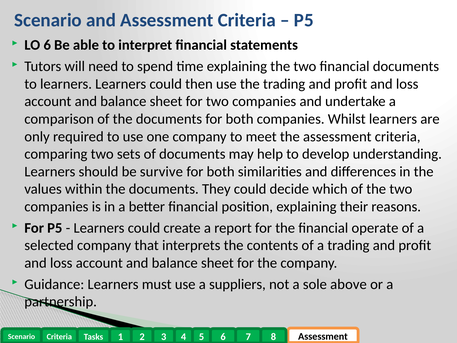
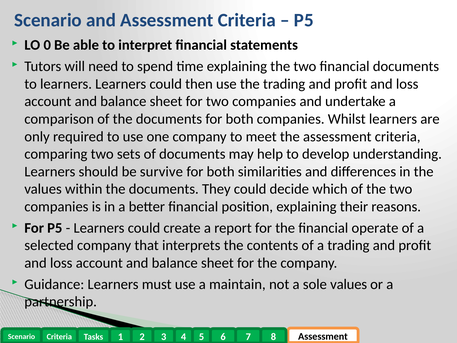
LO 6: 6 -> 0
suppliers: suppliers -> maintain
sole above: above -> values
